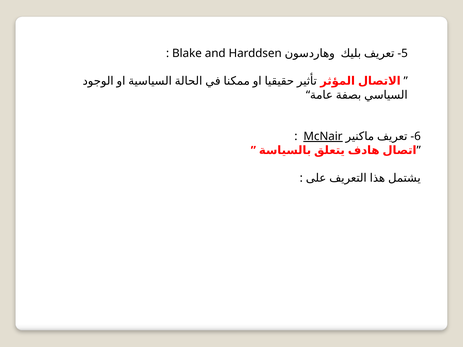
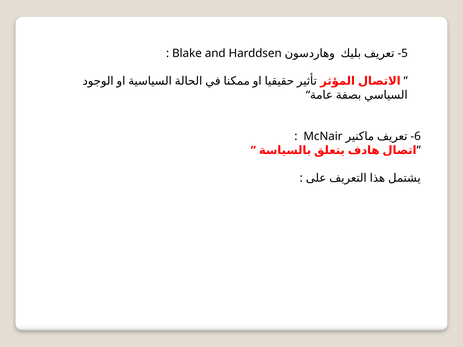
McNair underline: present -> none
